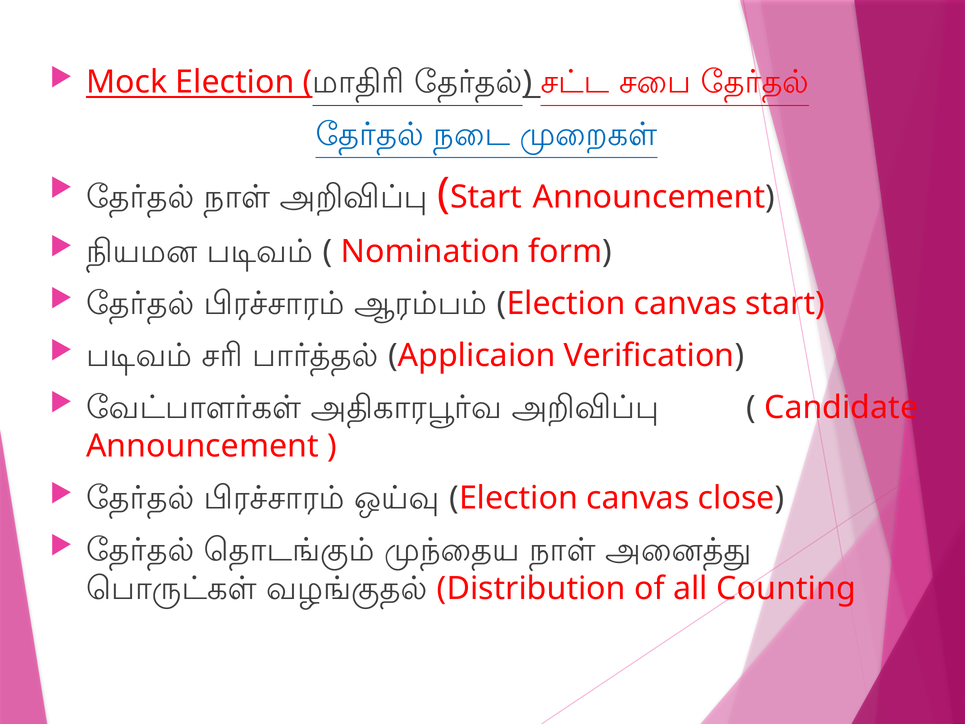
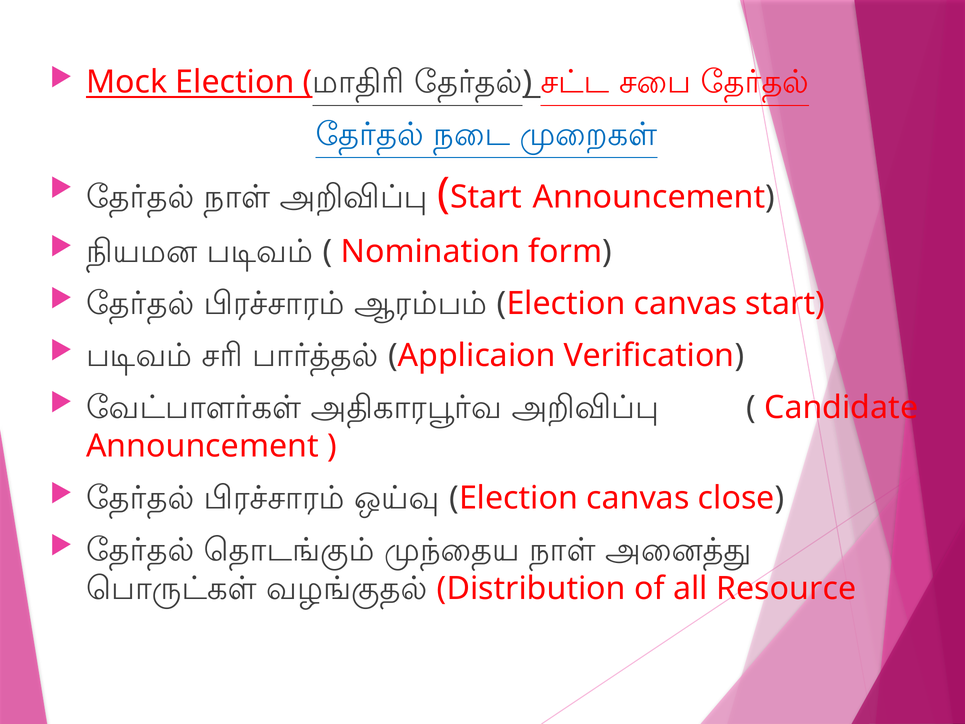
Counting: Counting -> Resource
